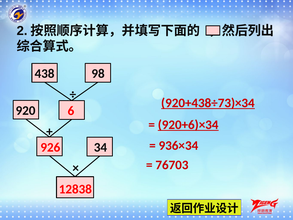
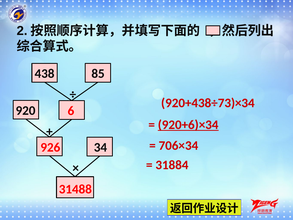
98: 98 -> 85
920+438÷73)×34 underline: present -> none
936×34: 936×34 -> 706×34
76703: 76703 -> 31884
12838: 12838 -> 31488
